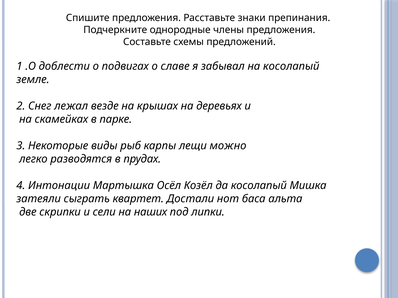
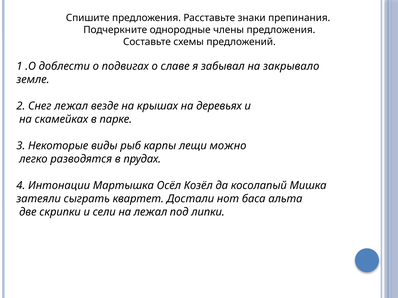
на косолапый: косолапый -> закрывало
на наших: наших -> лежал
